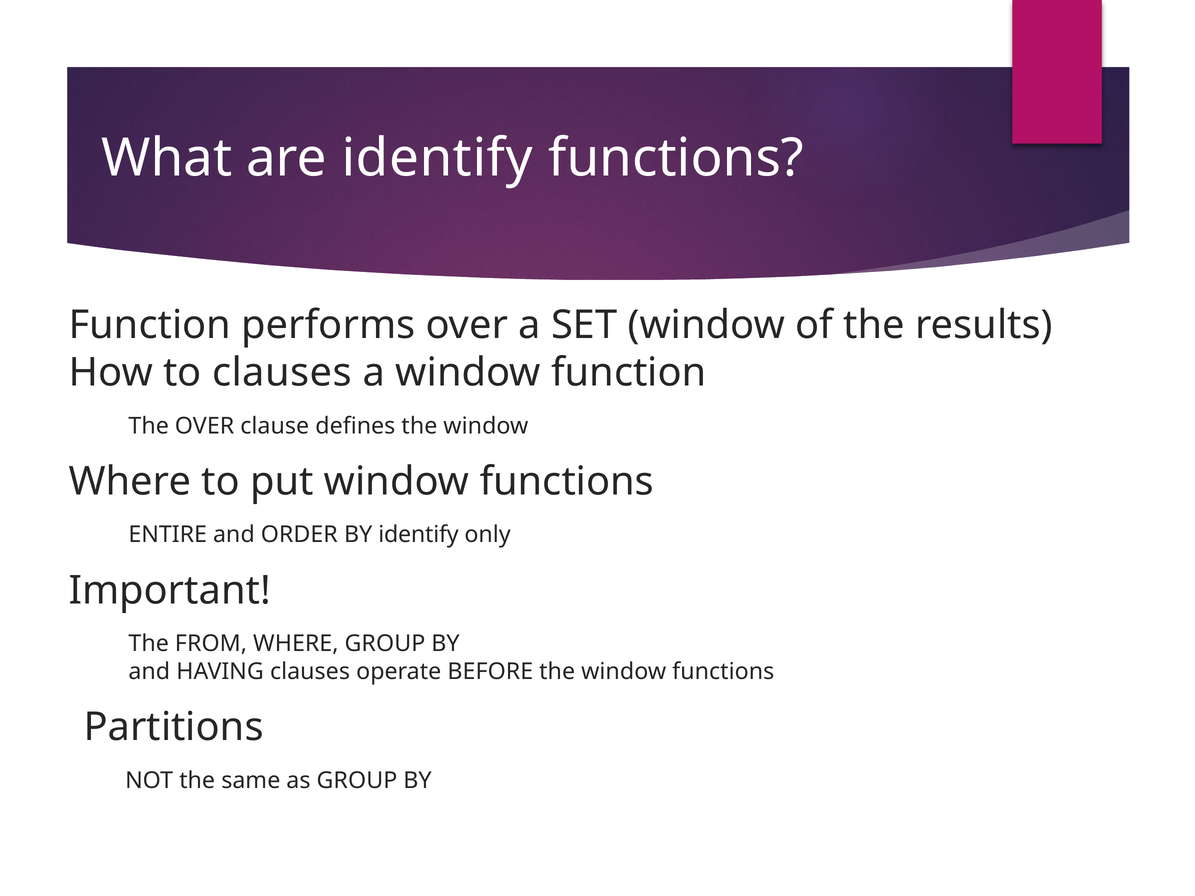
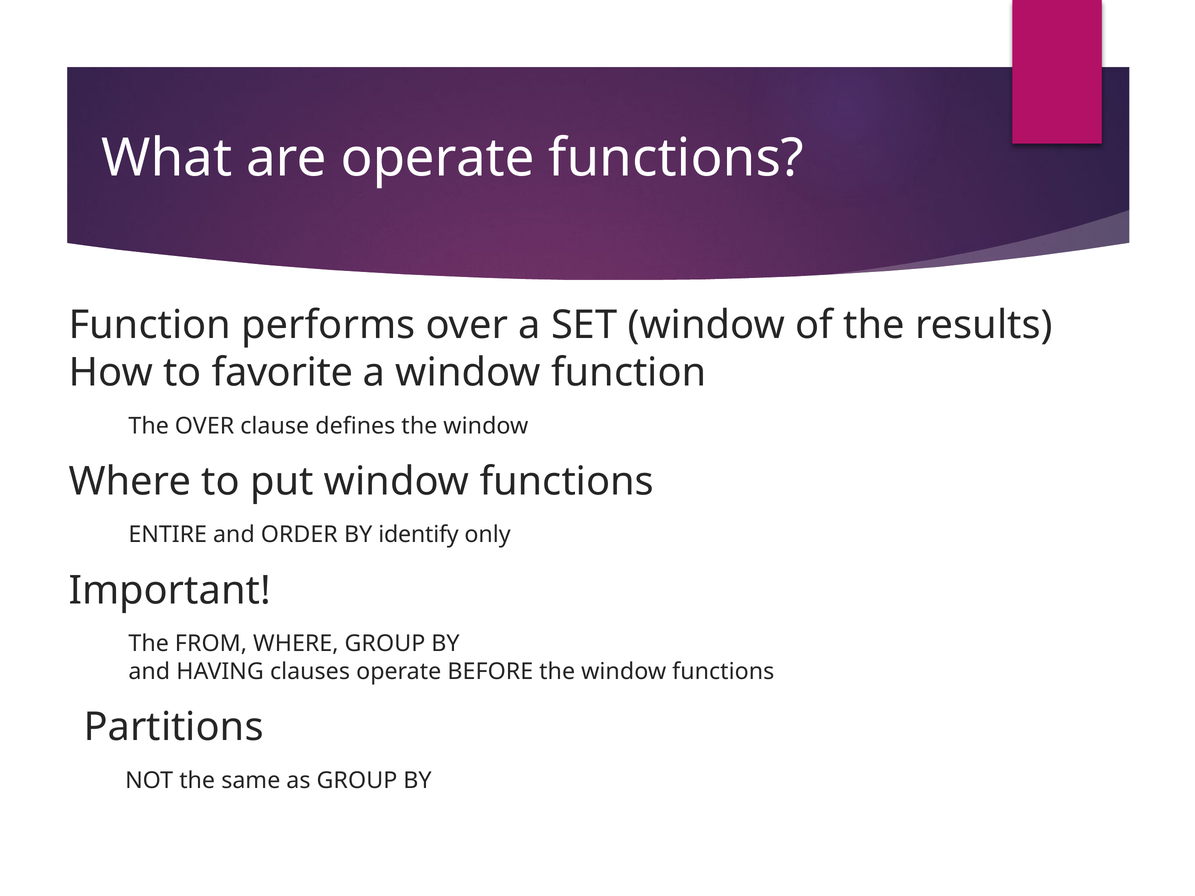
are identify: identify -> operate
to clauses: clauses -> favorite
